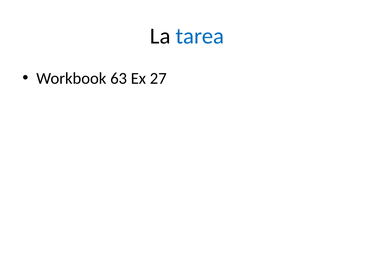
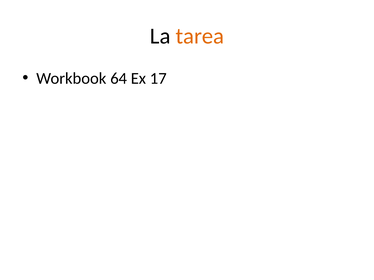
tarea colour: blue -> orange
63: 63 -> 64
27: 27 -> 17
